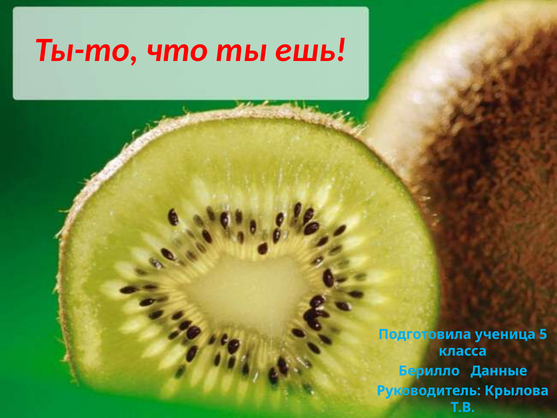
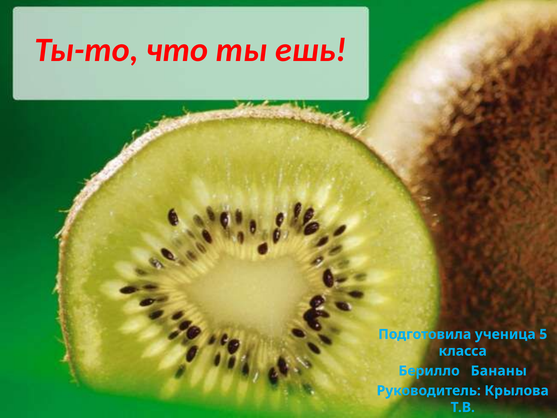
Данные: Данные -> Бананы
